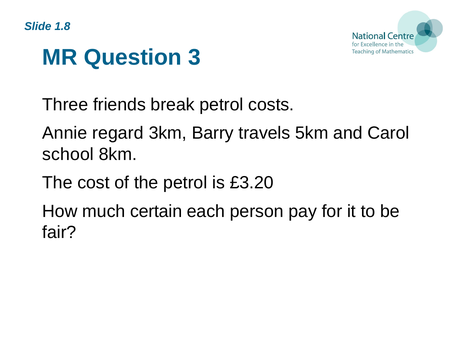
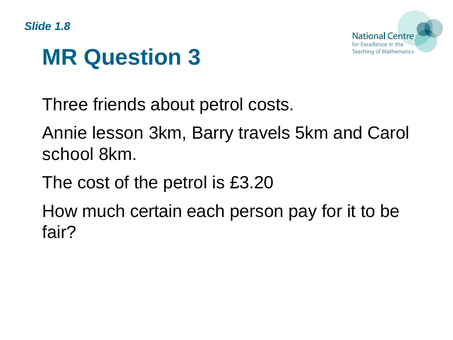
break: break -> about
regard: regard -> lesson
